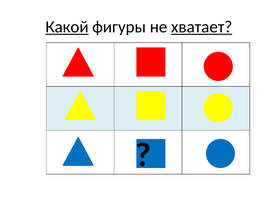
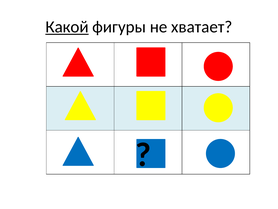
хватает underline: present -> none
